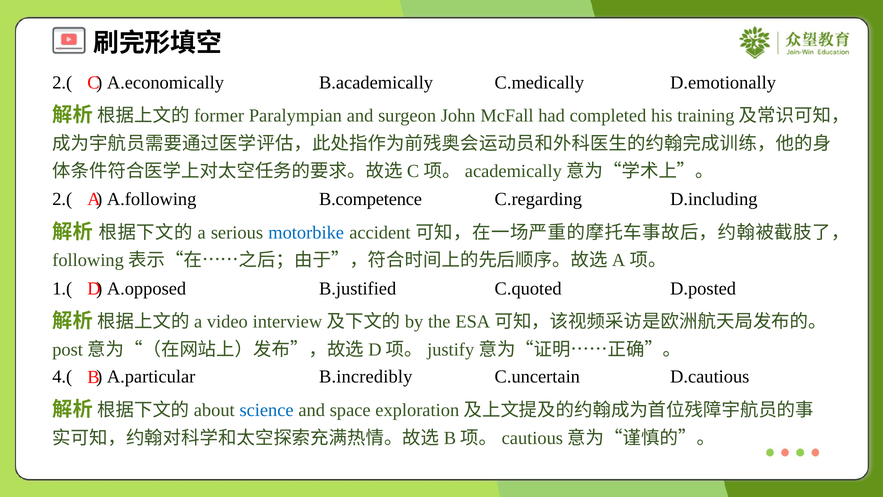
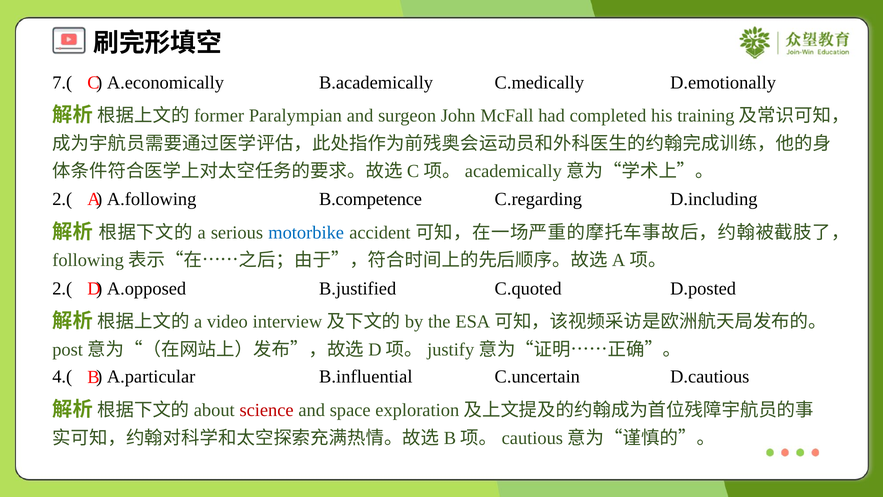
2.( at (62, 83): 2.( -> 7.(
1.( at (62, 288): 1.( -> 2.(
B.incredibly: B.incredibly -> B.influential
science colour: blue -> red
